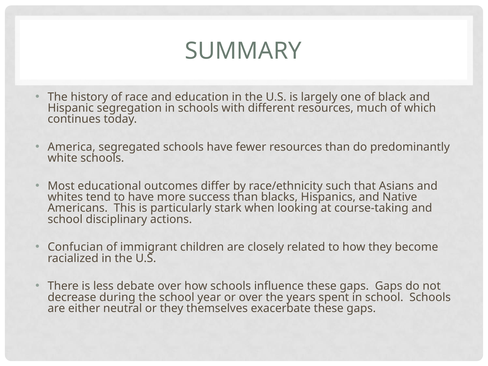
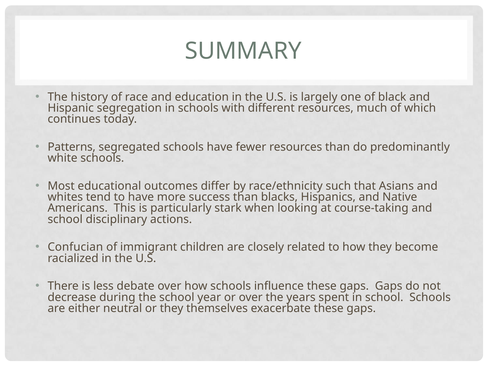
America: America -> Patterns
